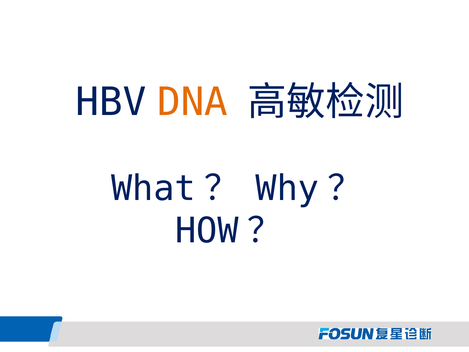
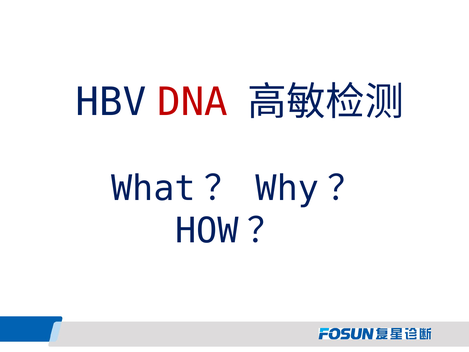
DNA colour: orange -> red
